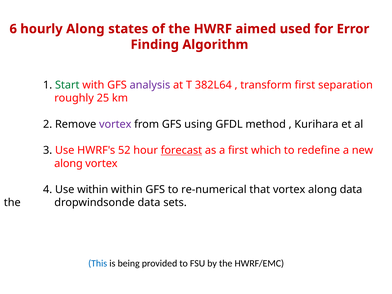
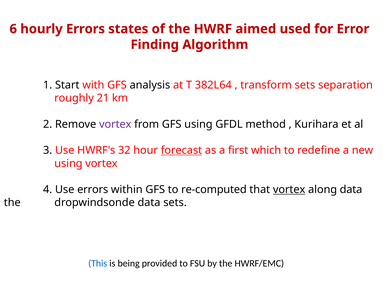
hourly Along: Along -> Errors
Start colour: green -> black
analysis colour: purple -> black
transform first: first -> sets
25: 25 -> 21
52: 52 -> 32
along at (68, 163): along -> using
Use within: within -> errors
re-numerical: re-numerical -> re-computed
vortex at (289, 190) underline: none -> present
